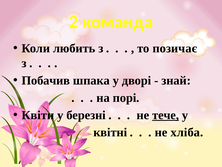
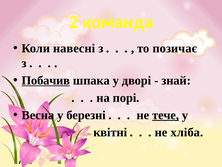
любить: любить -> навесні
Побачив underline: none -> present
Квіти: Квіти -> Весна
